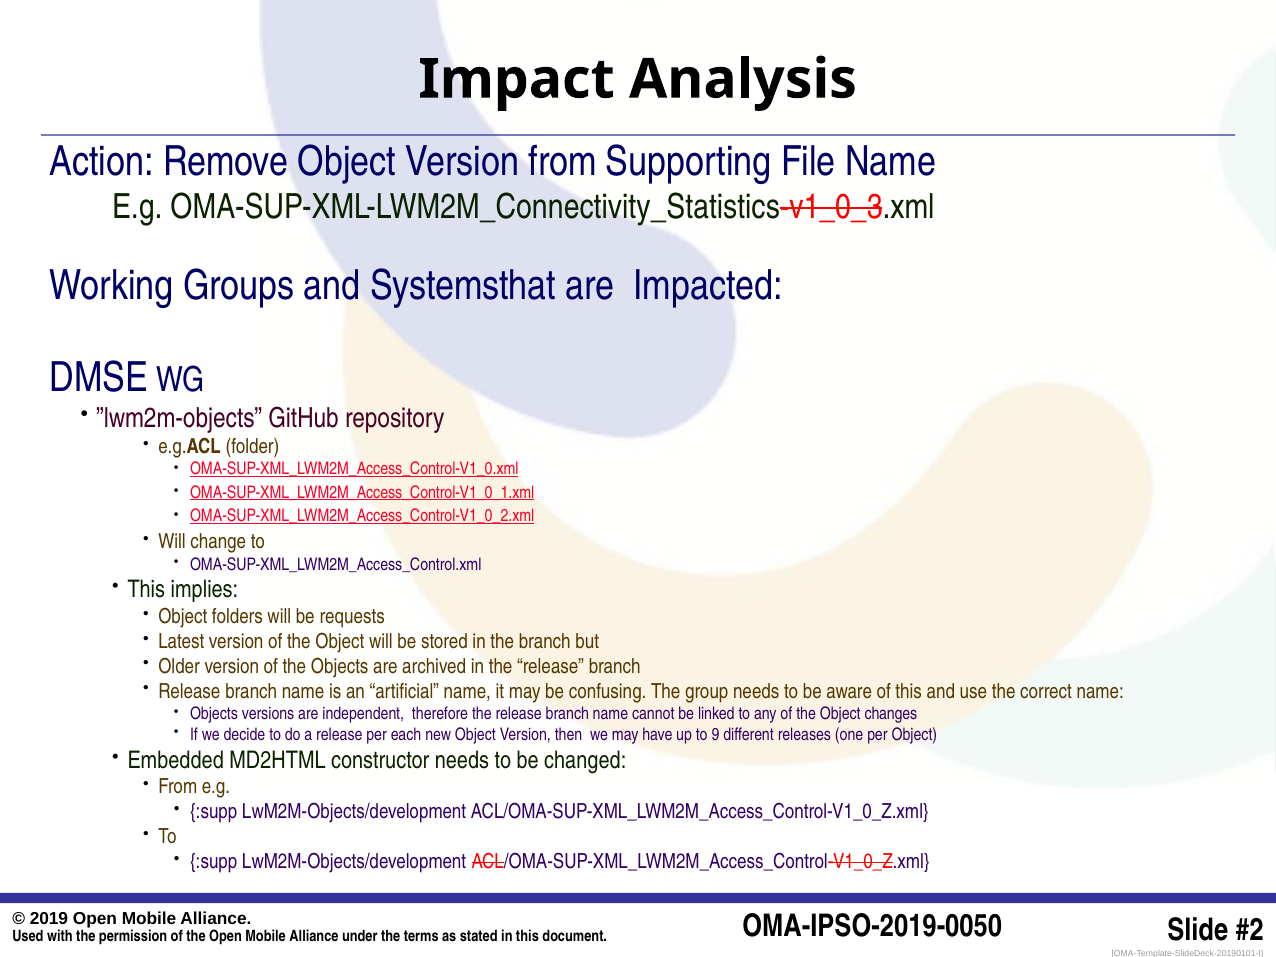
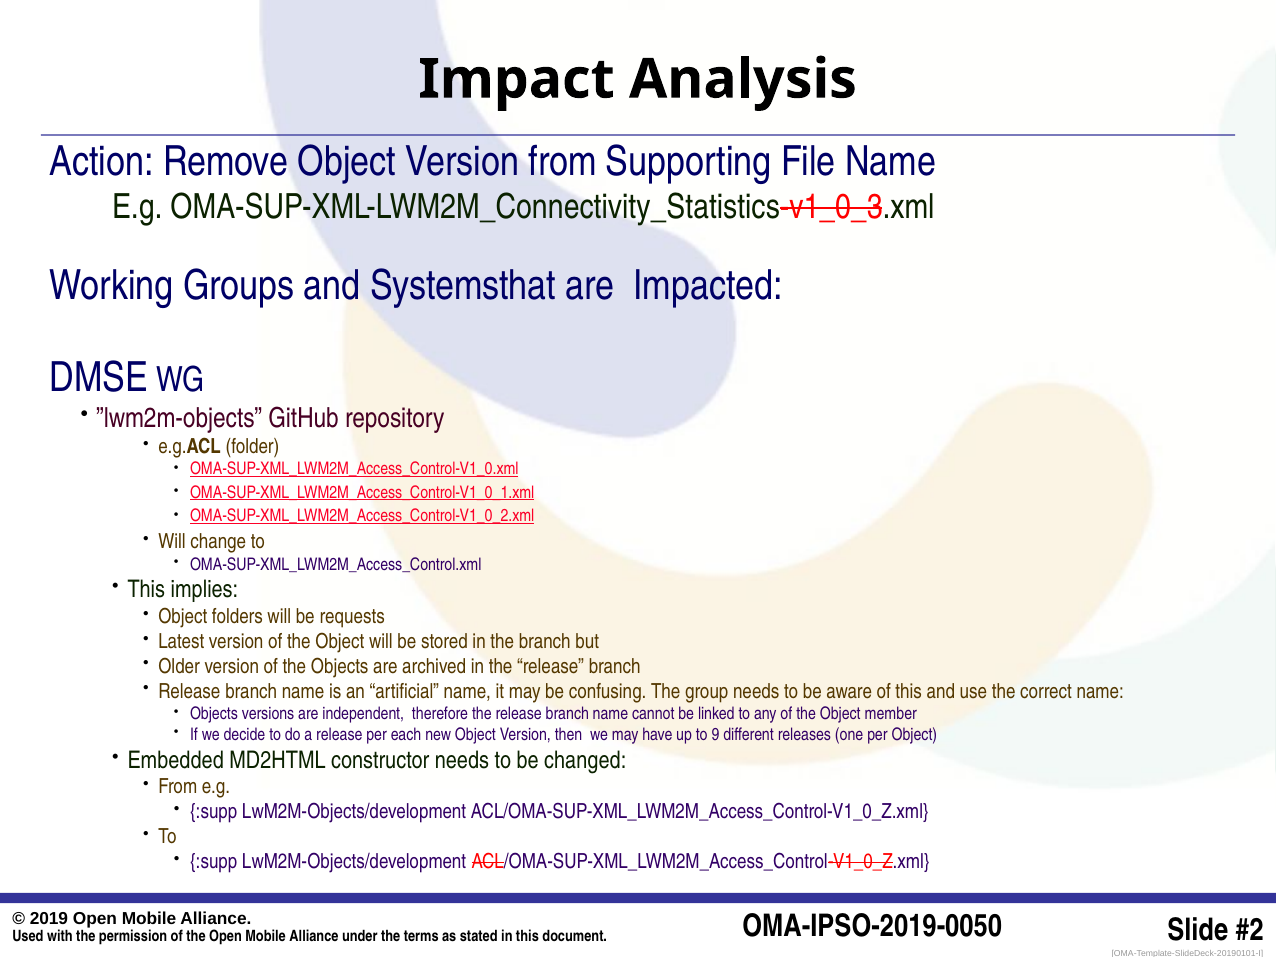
changes: changes -> member
